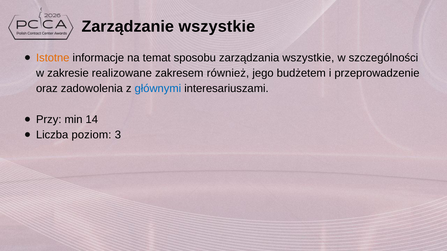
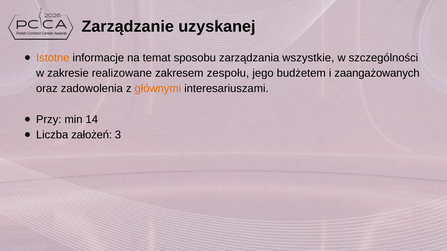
Zarządzanie wszystkie: wszystkie -> uzyskanej
również: również -> zespołu
przeprowadzenie: przeprowadzenie -> zaangażowanych
głównymi colour: blue -> orange
poziom: poziom -> założeń
